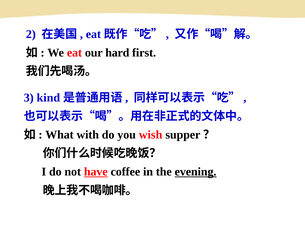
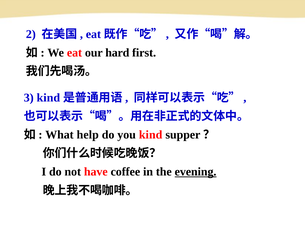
with: with -> help
you wish: wish -> kind
have underline: present -> none
